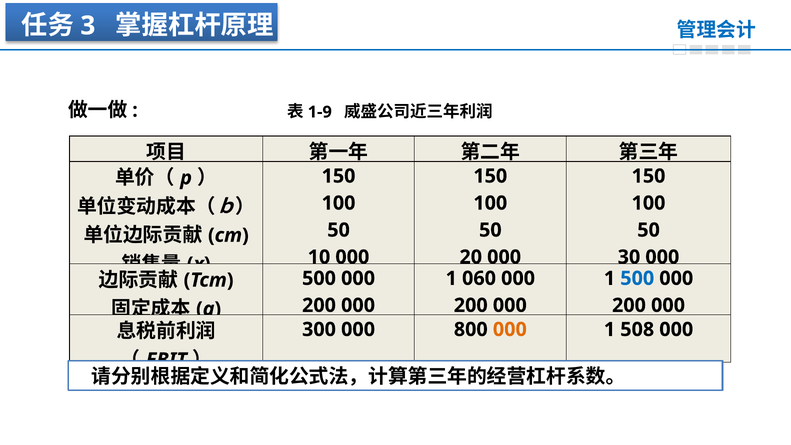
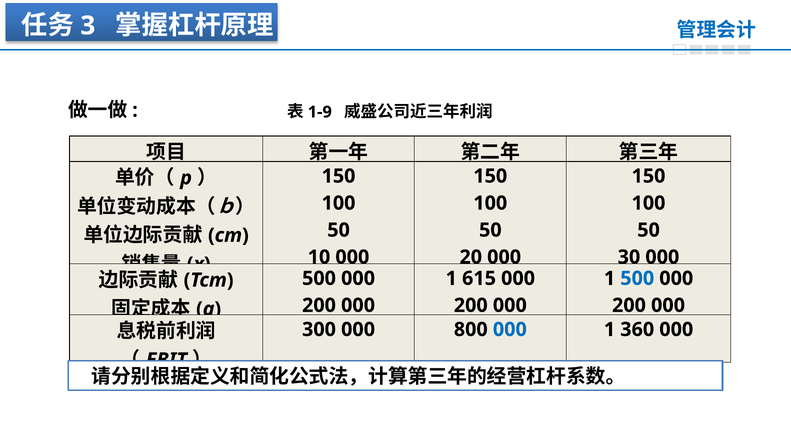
060: 060 -> 615
000 at (510, 329) colour: orange -> blue
508: 508 -> 360
